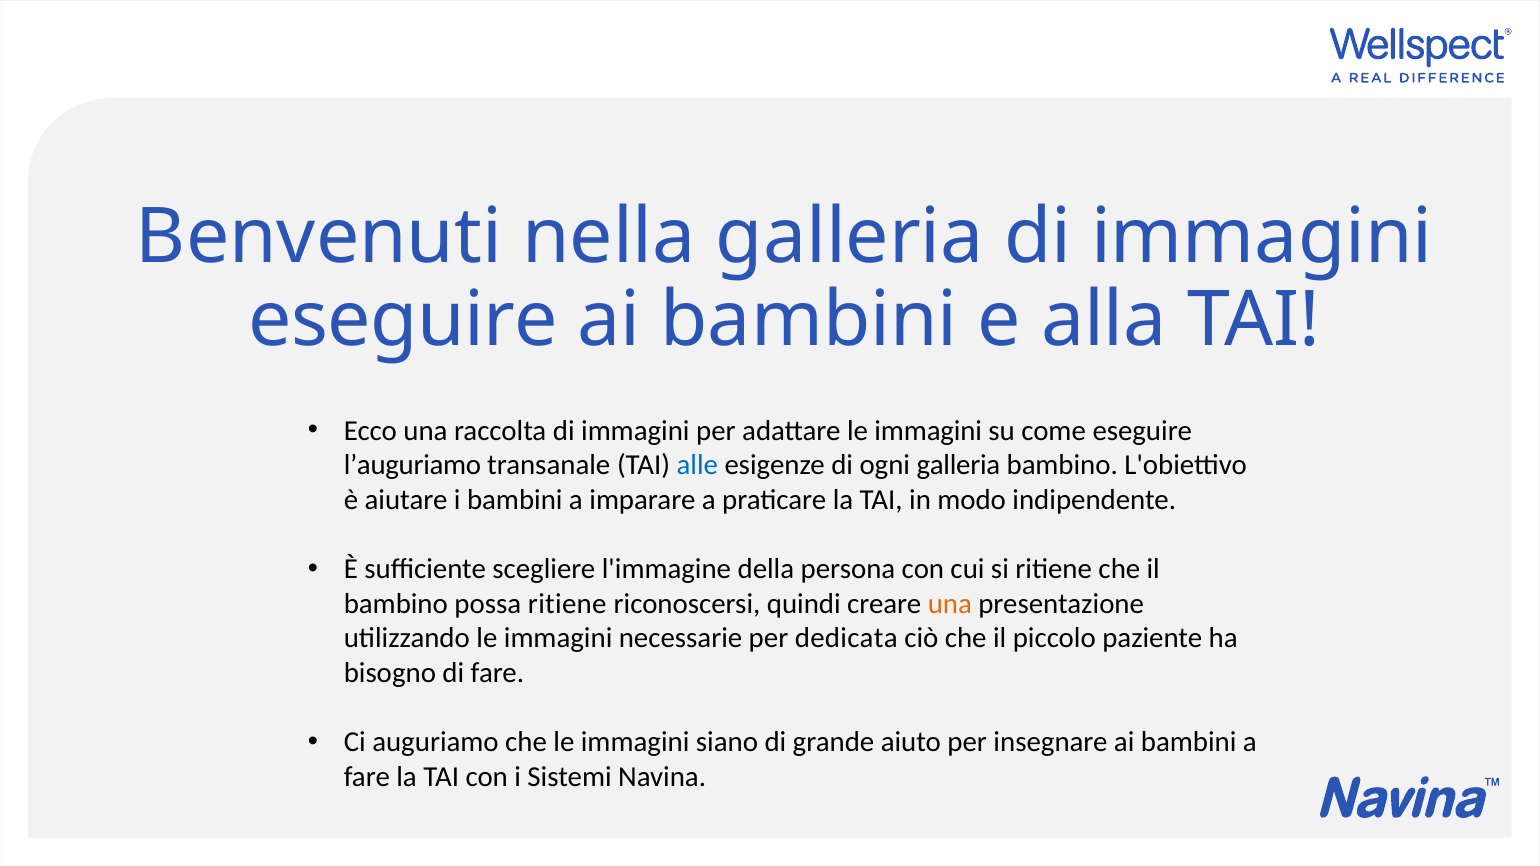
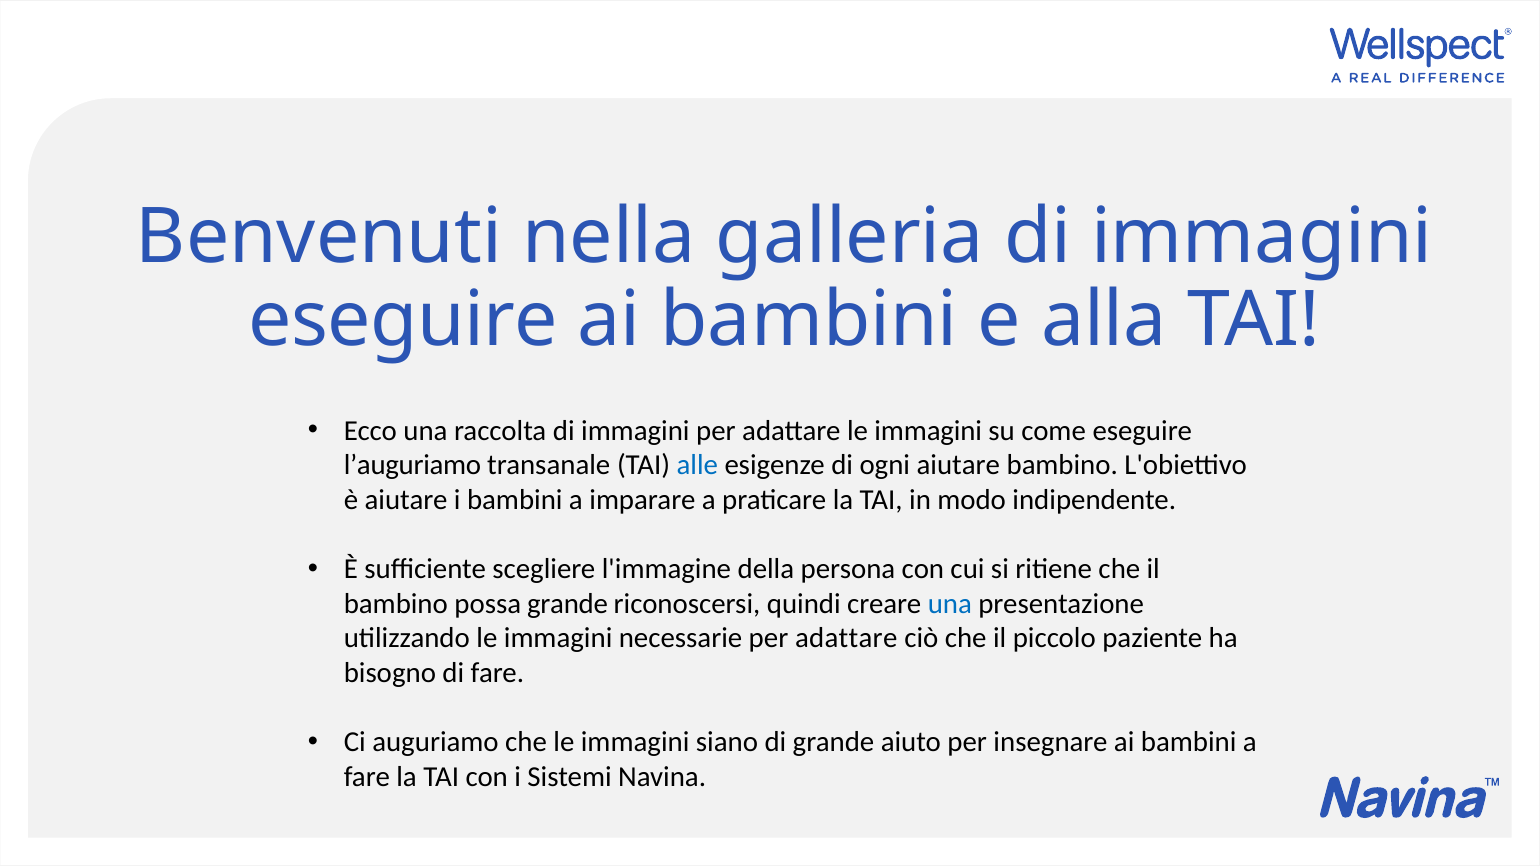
ogni galleria: galleria -> aiutare
possa ritiene: ritiene -> grande
una at (950, 604) colour: orange -> blue
necessarie per dedicata: dedicata -> adattare
